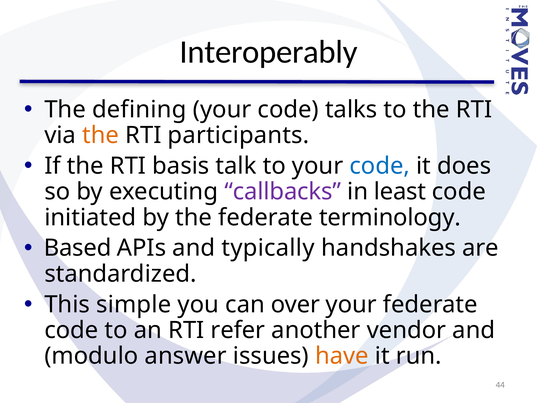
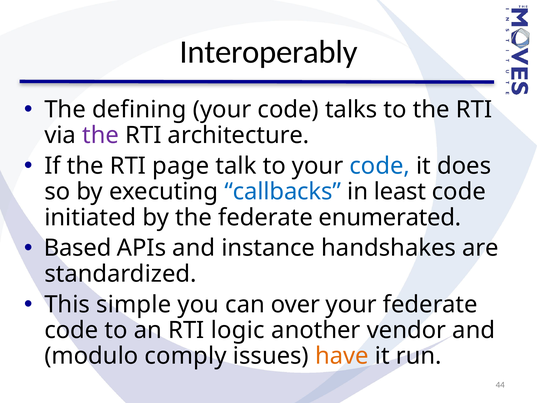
the at (101, 135) colour: orange -> purple
participants: participants -> architecture
basis: basis -> page
callbacks colour: purple -> blue
terminology: terminology -> enumerated
typically: typically -> instance
refer: refer -> logic
answer: answer -> comply
